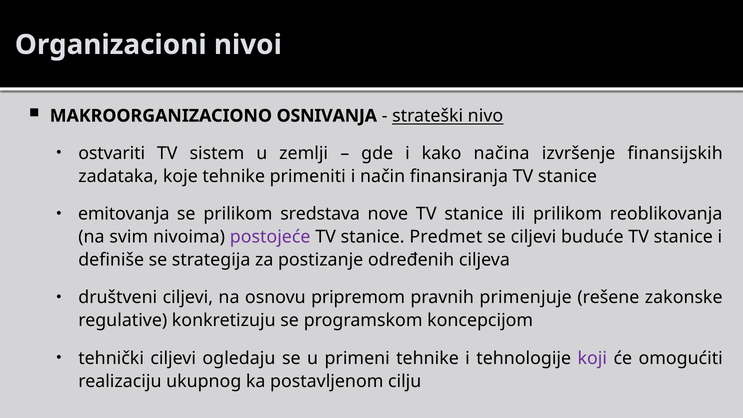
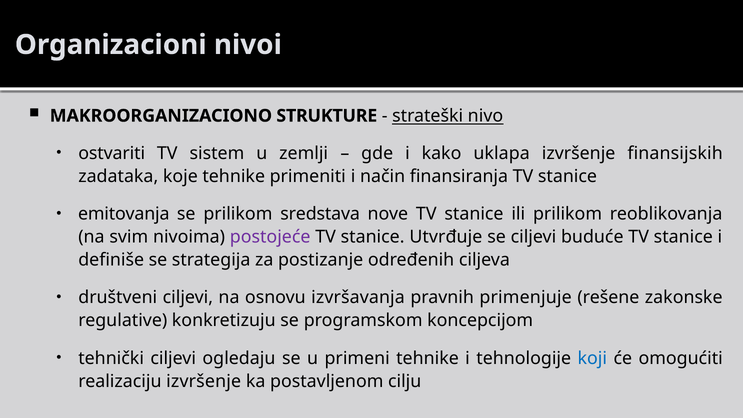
OSNIVANJA: OSNIVANJA -> STRUKTURE
načina: načina -> uklapa
Predmet: Predmet -> Utvrđuje
pripremom: pripremom -> izvršavanja
koji colour: purple -> blue
realizaciju ukupnog: ukupnog -> izvršenje
